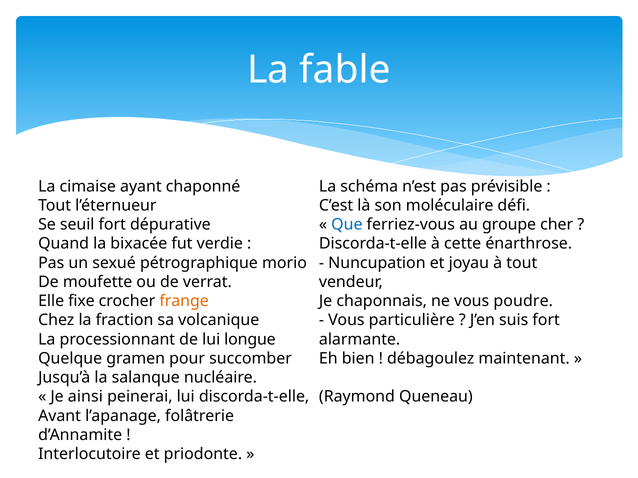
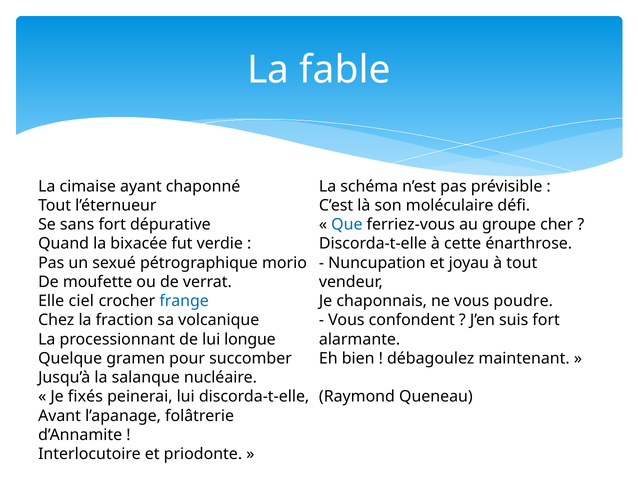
seuil: seuil -> sans
fixe: fixe -> ciel
frange colour: orange -> blue
particulière: particulière -> confondent
ainsi: ainsi -> fixés
